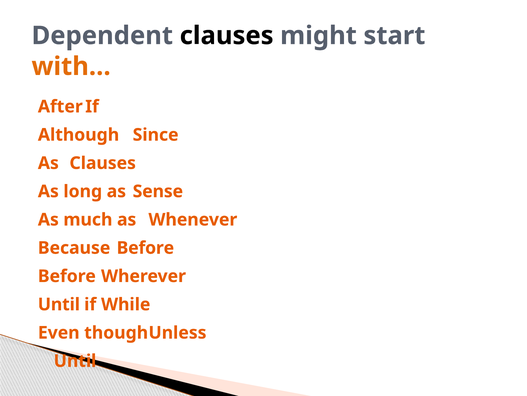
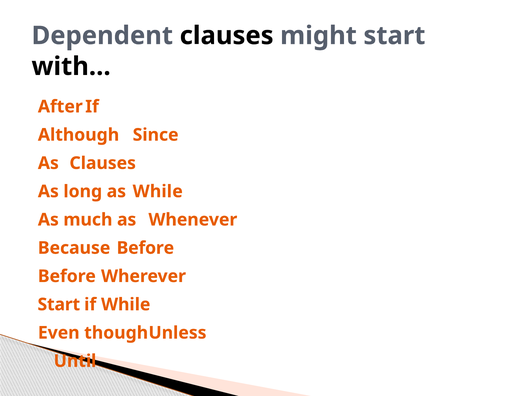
with… colour: orange -> black
as Sense: Sense -> While
Until at (59, 304): Until -> Start
